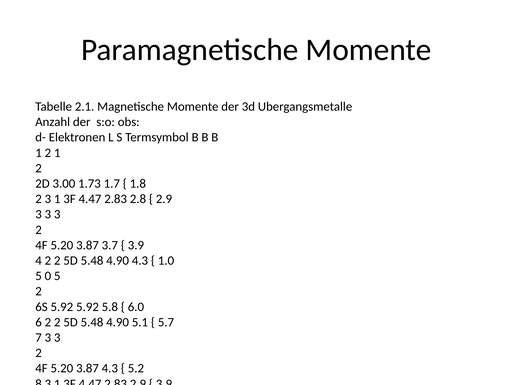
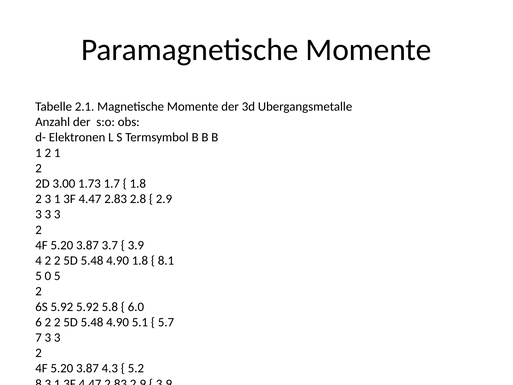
4.90 4.3: 4.3 -> 1.8
1.0: 1.0 -> 8.1
